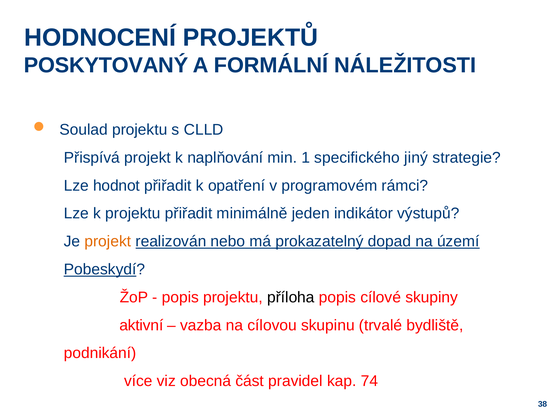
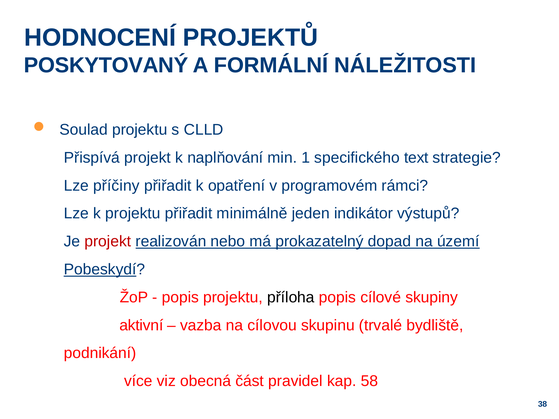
jiný: jiný -> text
hodnot: hodnot -> příčiny
projekt at (108, 242) colour: orange -> red
74: 74 -> 58
